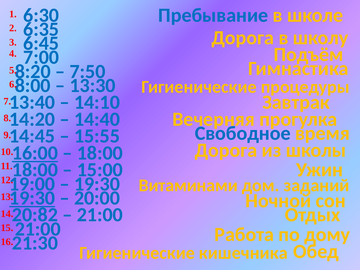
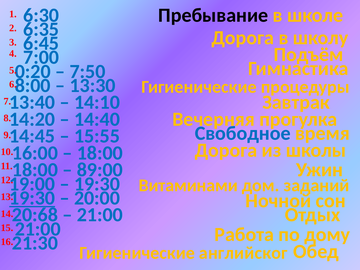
Пребывание colour: blue -> black
8:20: 8:20 -> 0:20
16:00 underline: present -> none
15:00: 15:00 -> 89:00
20:82: 20:82 -> 20:68
кишечника: кишечника -> английског
